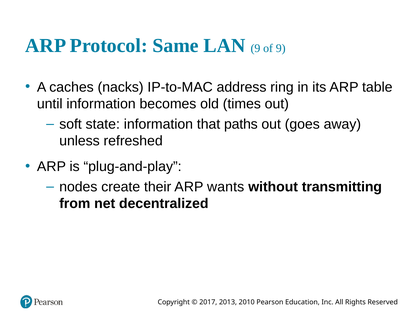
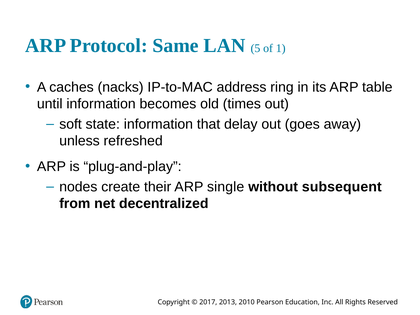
LAN 9: 9 -> 5
of 9: 9 -> 1
paths: paths -> delay
wants: wants -> single
transmitting: transmitting -> subsequent
